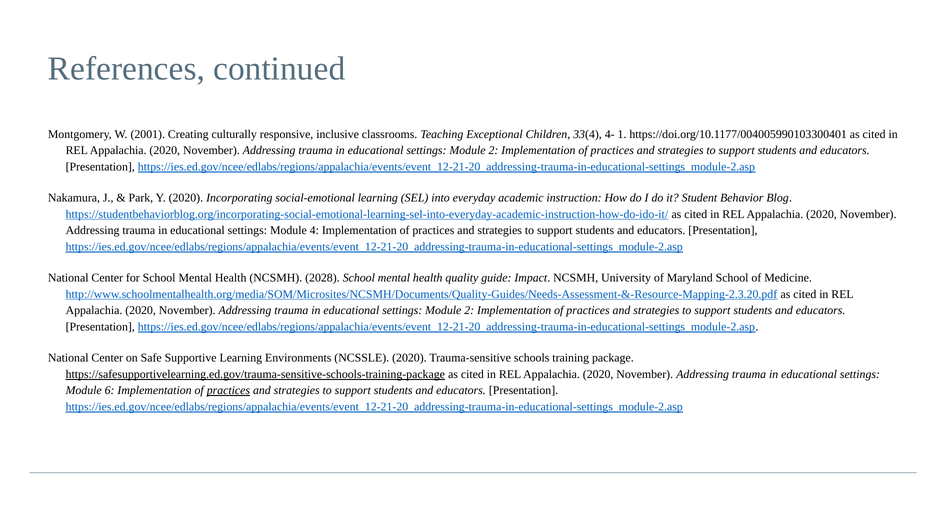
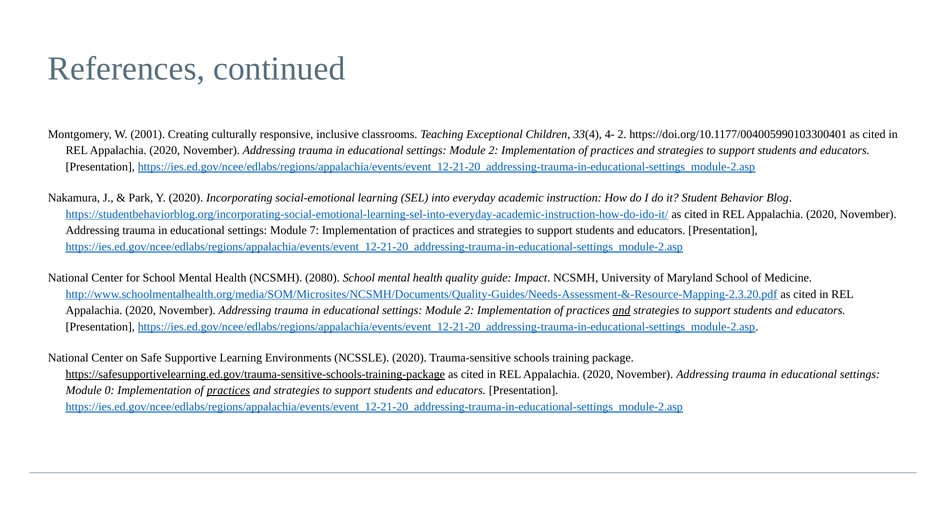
4- 1: 1 -> 2
4: 4 -> 7
2028: 2028 -> 2080
and at (621, 311) underline: none -> present
6: 6 -> 0
